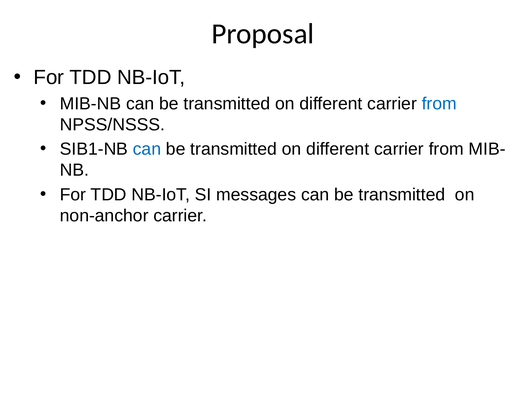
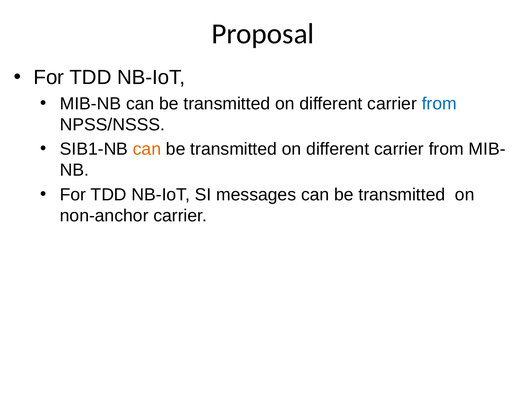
can at (147, 149) colour: blue -> orange
